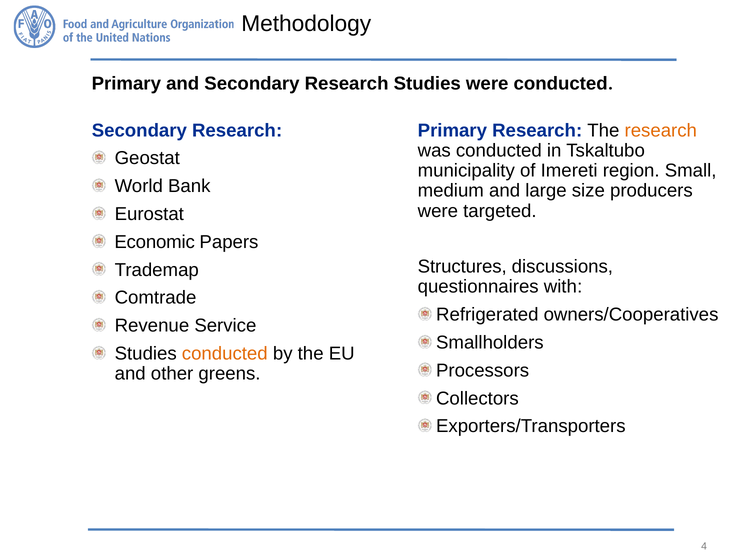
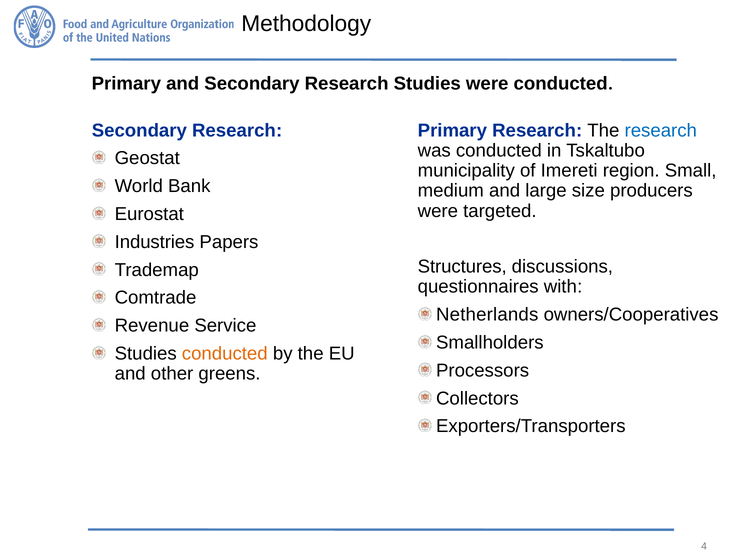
research at (661, 130) colour: orange -> blue
Economic: Economic -> Industries
Refrigerated: Refrigerated -> Netherlands
